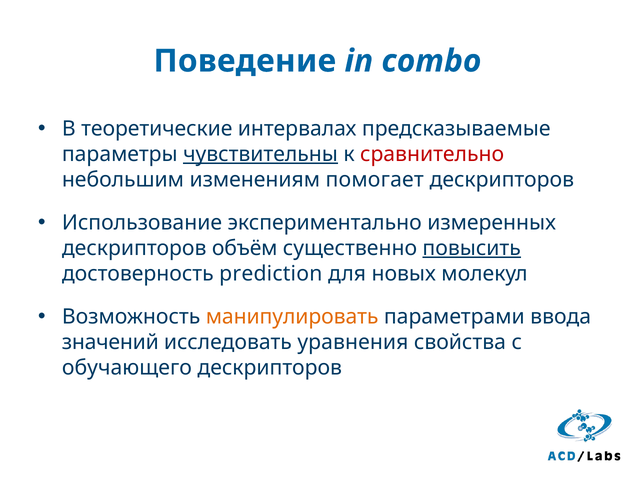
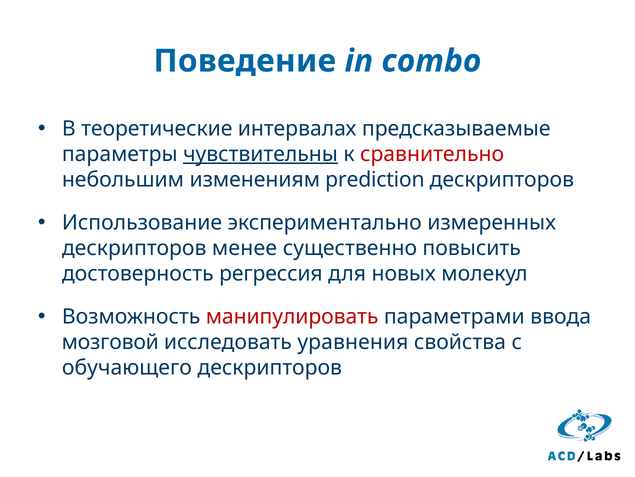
помогает: помогает -> prediction
объём: объём -> менее
повысить underline: present -> none
prediction: prediction -> регрессия
манипулировать colour: orange -> red
значений: значений -> мозговой
